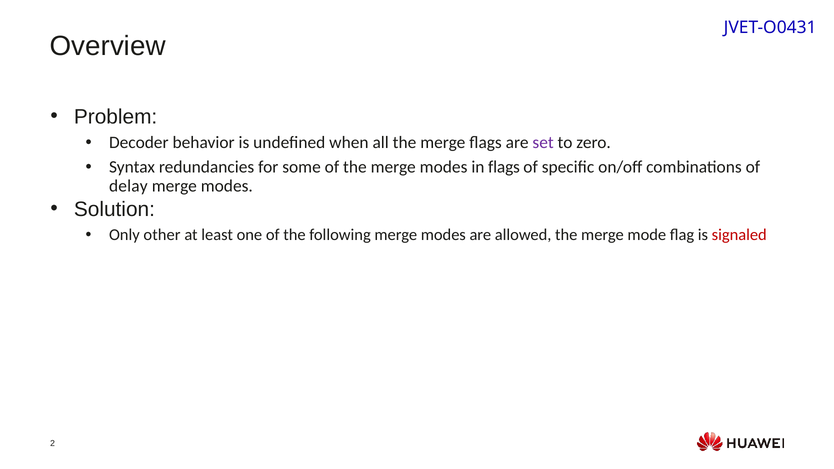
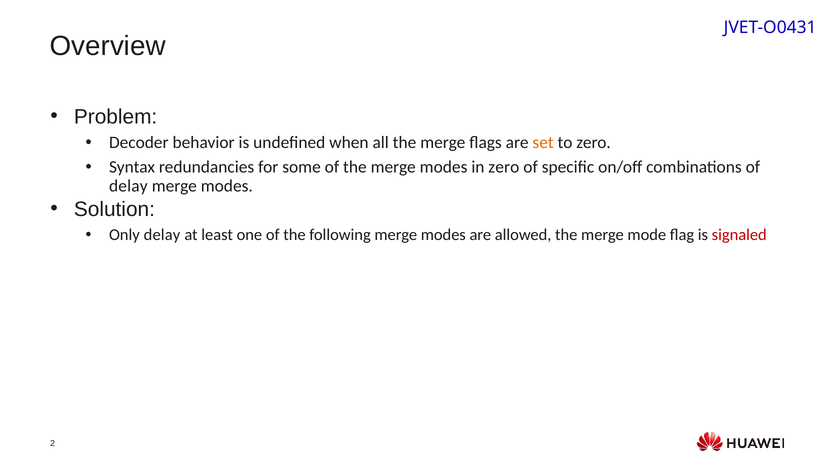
set colour: purple -> orange
in flags: flags -> zero
Only other: other -> delay
